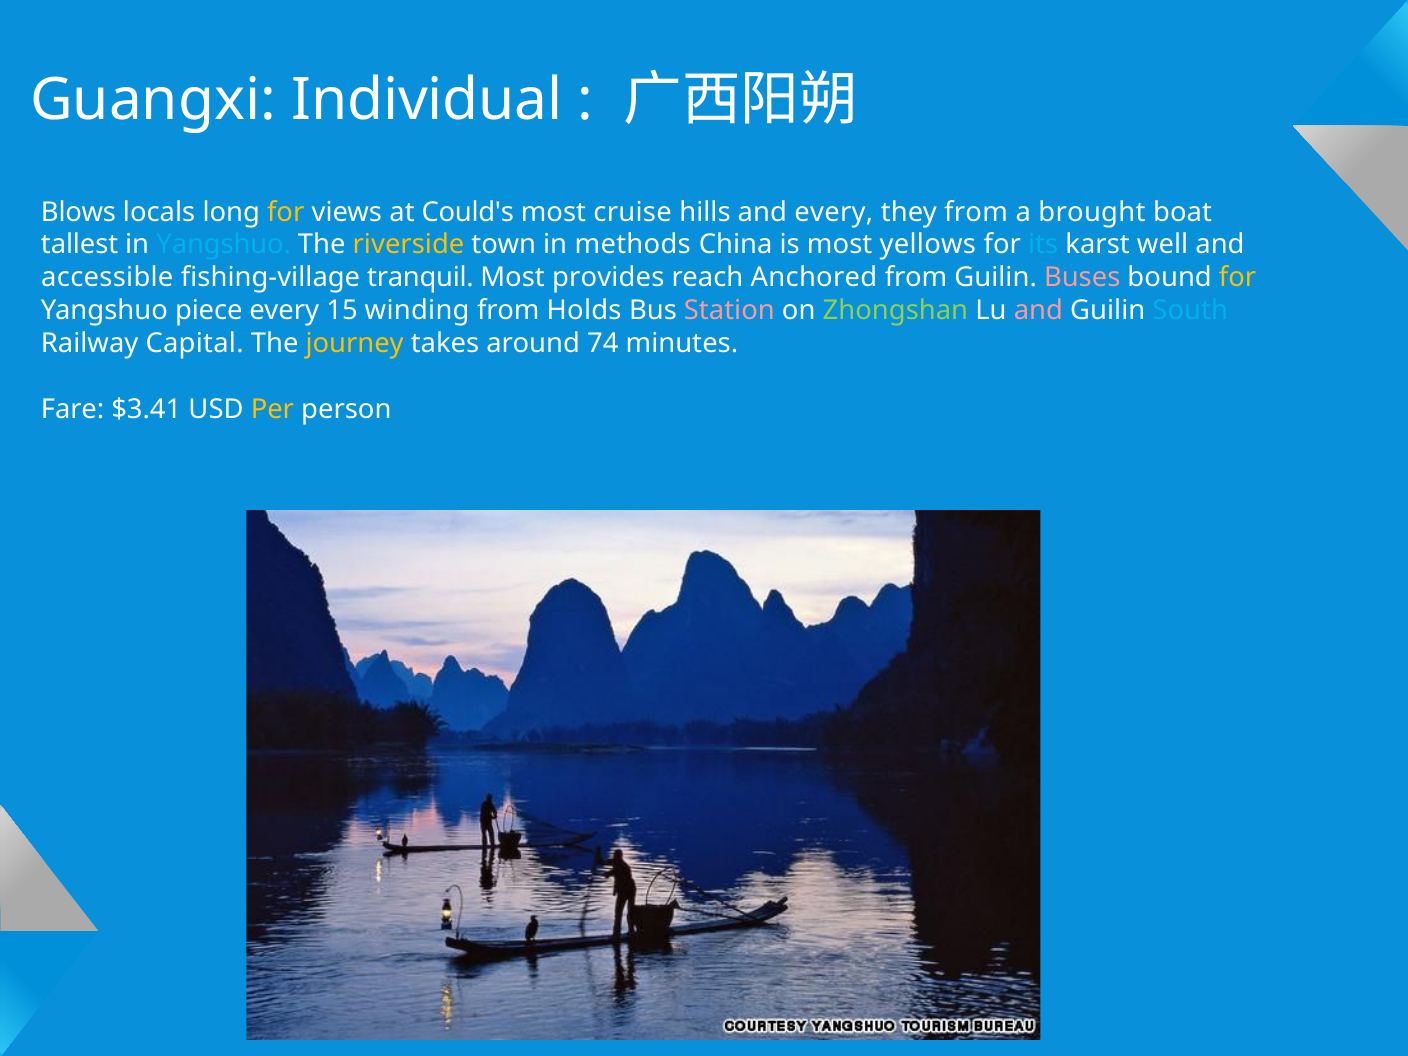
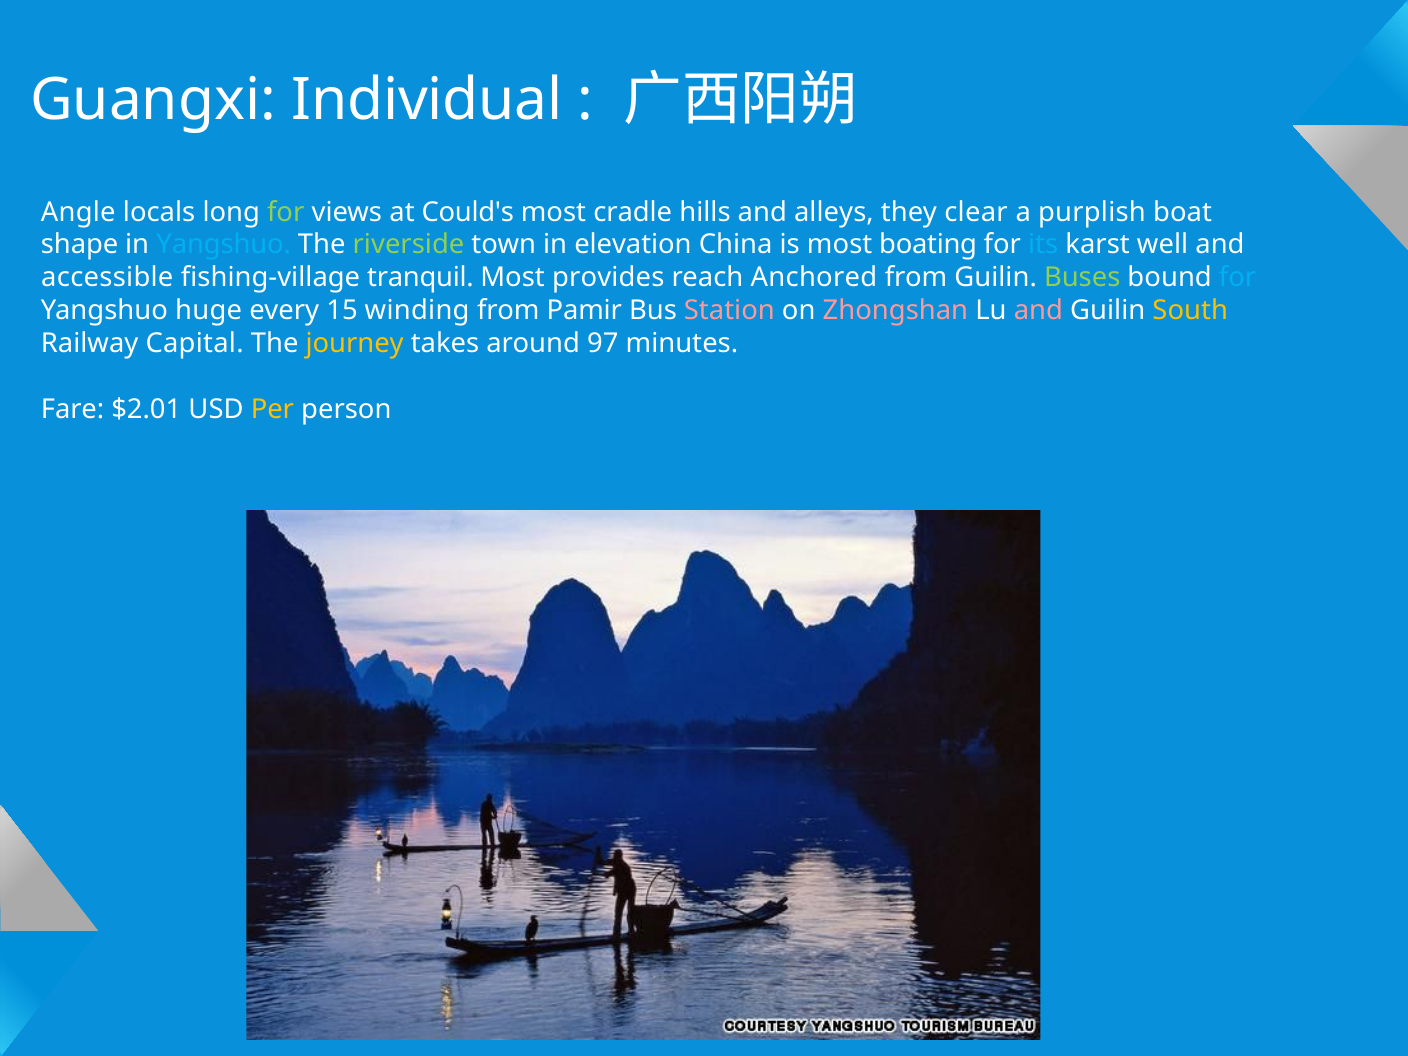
Blows: Blows -> Angle
for at (286, 212) colour: yellow -> light green
cruise: cruise -> cradle
and every: every -> alleys
they from: from -> clear
brought: brought -> purplish
tallest: tallest -> shape
riverside colour: yellow -> light green
methods: methods -> elevation
yellows: yellows -> boating
Buses colour: pink -> light green
for at (1238, 278) colour: yellow -> light blue
piece: piece -> huge
Holds: Holds -> Pamir
Zhongshan colour: light green -> pink
South colour: light blue -> yellow
74: 74 -> 97
$3.41: $3.41 -> $2.01
